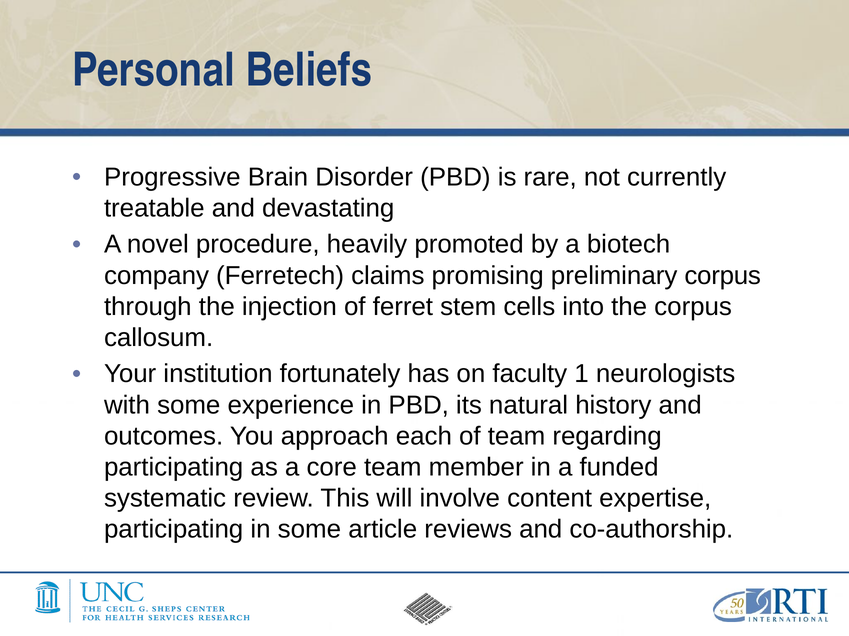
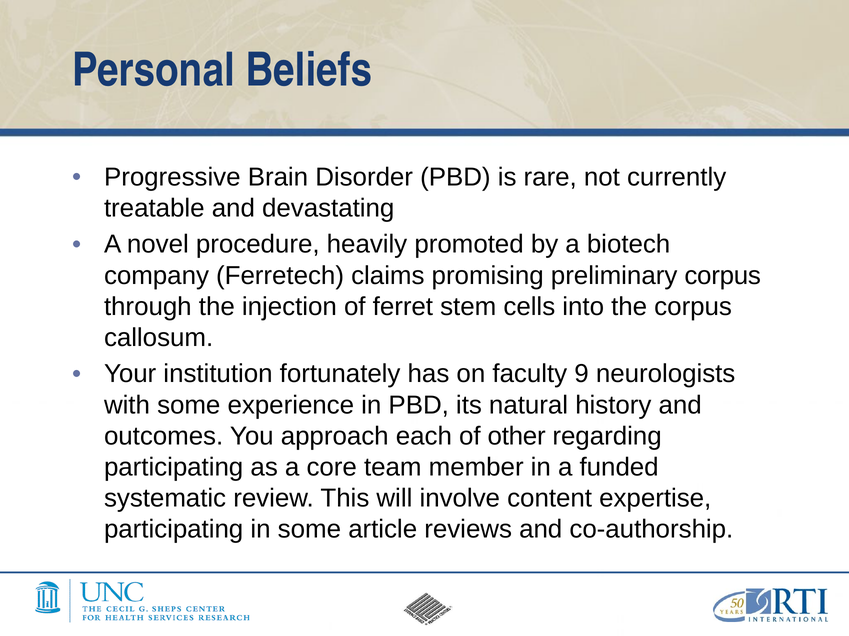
1: 1 -> 9
of team: team -> other
